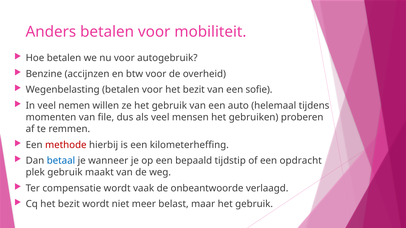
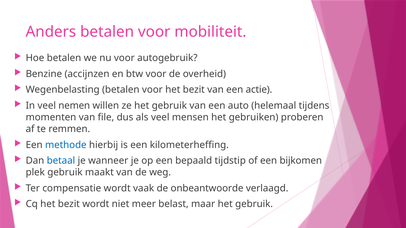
sofie: sofie -> actie
methode colour: red -> blue
opdracht: opdracht -> bijkomen
